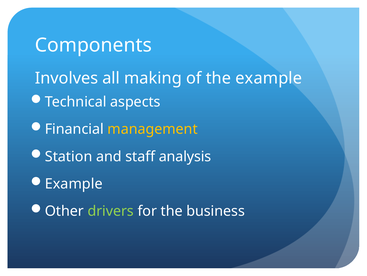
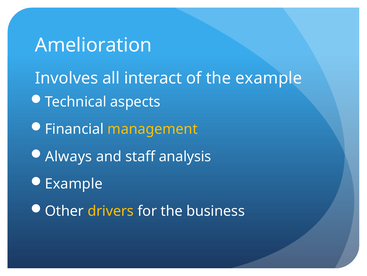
Components: Components -> Amelioration
making: making -> interact
Station: Station -> Always
drivers colour: light green -> yellow
